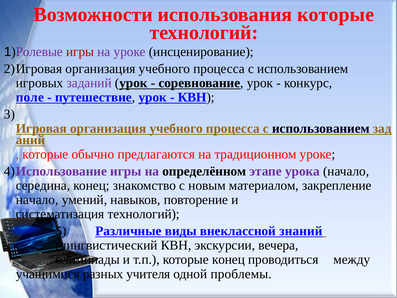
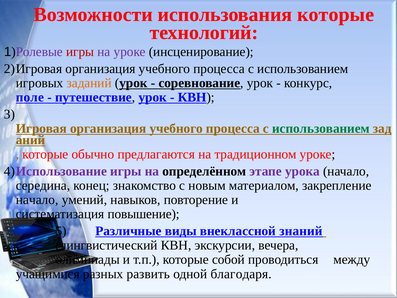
заданий colour: purple -> orange
использованием at (321, 128) colour: black -> green
систематизация технологий: технологий -> повышение
которые конец: конец -> собой
учителя: учителя -> развить
проблемы: проблемы -> благодаря
